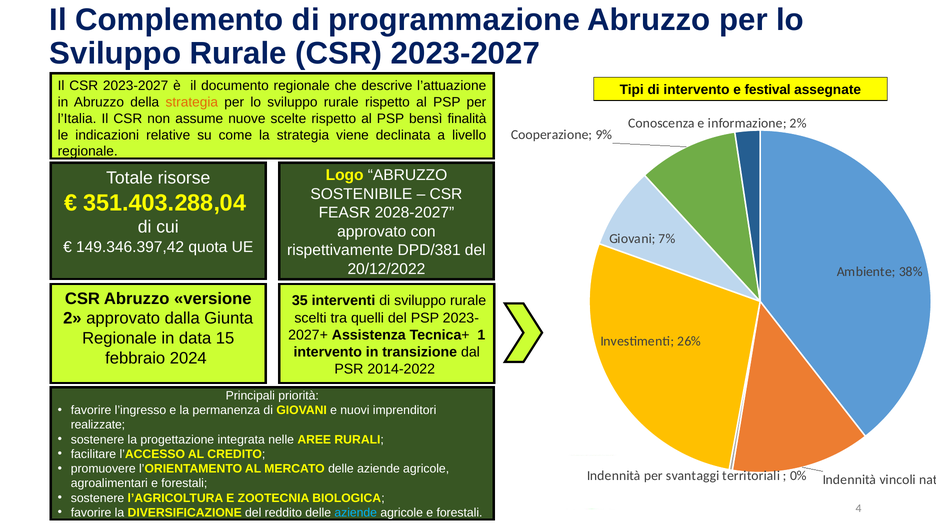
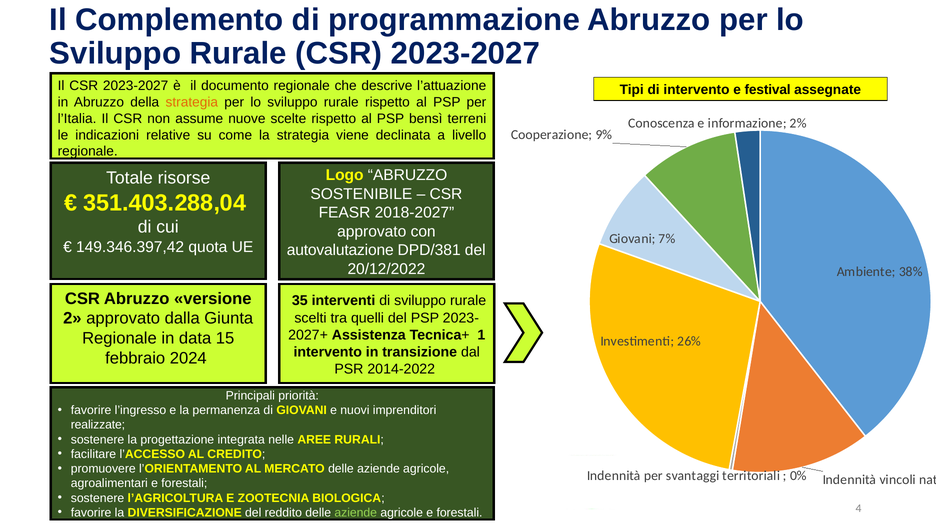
finalità: finalità -> terreni
2028-2027: 2028-2027 -> 2018-2027
rispettivamente: rispettivamente -> autovalutazione
aziende at (356, 512) colour: light blue -> light green
